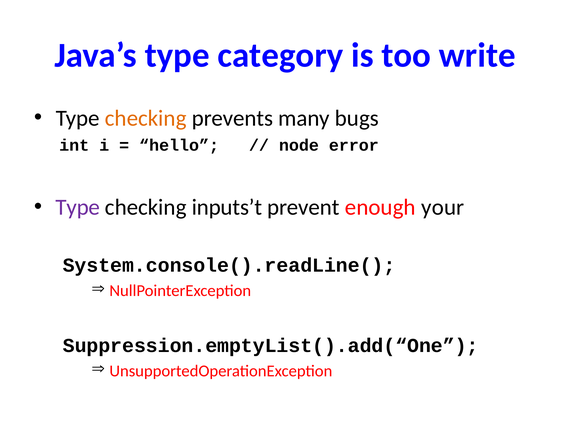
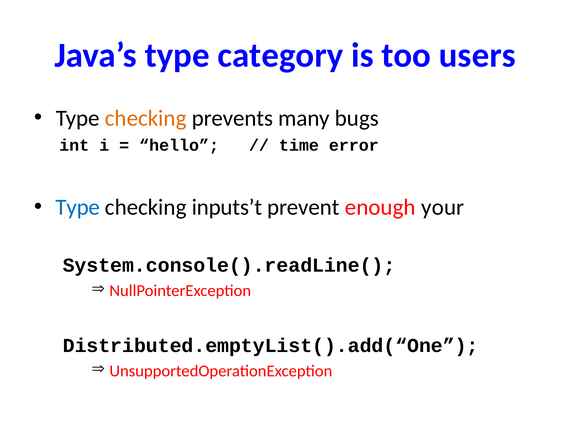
write: write -> users
node: node -> time
Type at (78, 207) colour: purple -> blue
Suppression.emptyList().add(“One: Suppression.emptyList().add(“One -> Distributed.emptyList().add(“One
